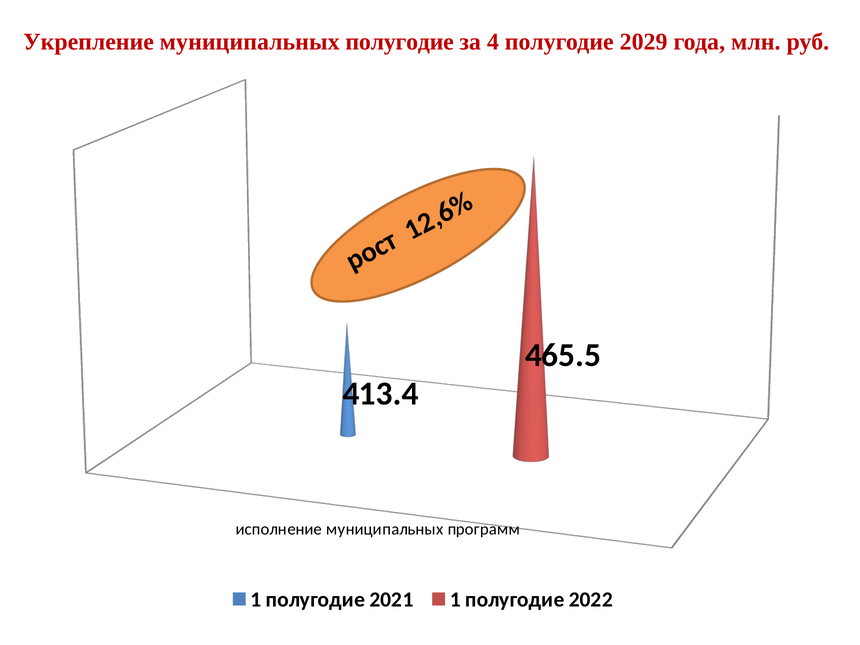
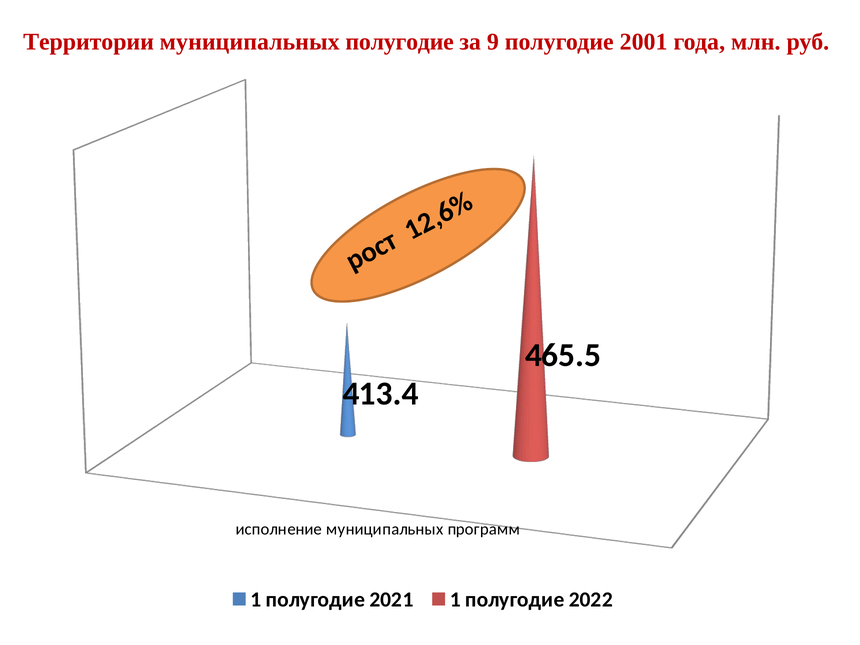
Укрепление: Укрепление -> Территории
4: 4 -> 9
2029: 2029 -> 2001
